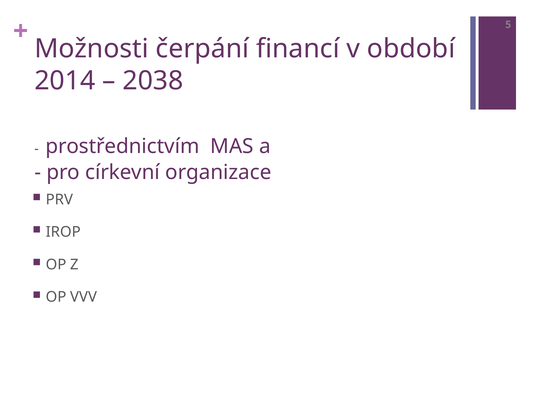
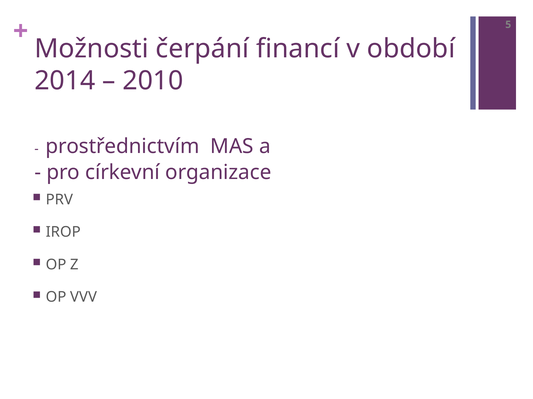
2038: 2038 -> 2010
